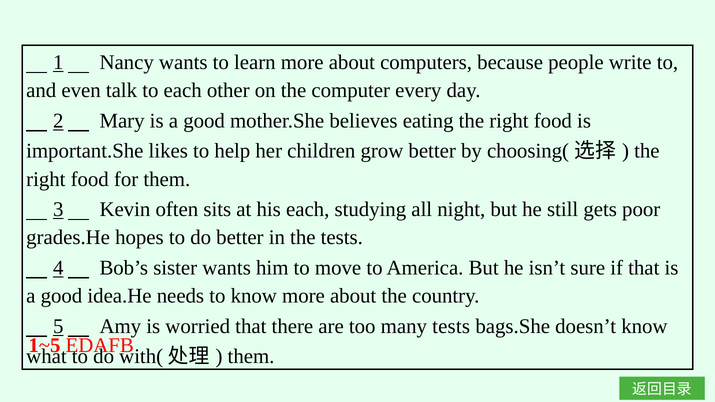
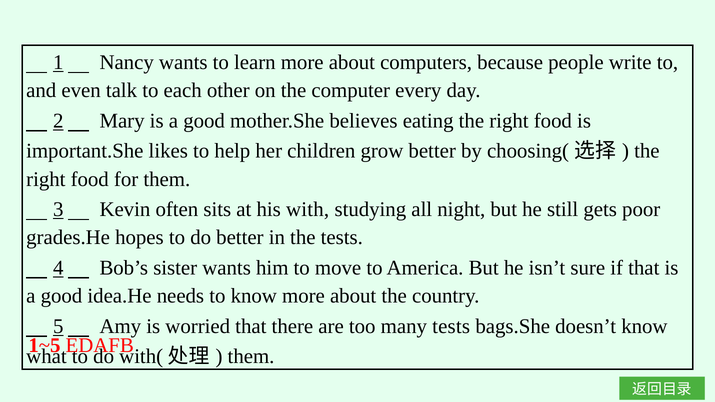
his each: each -> with
